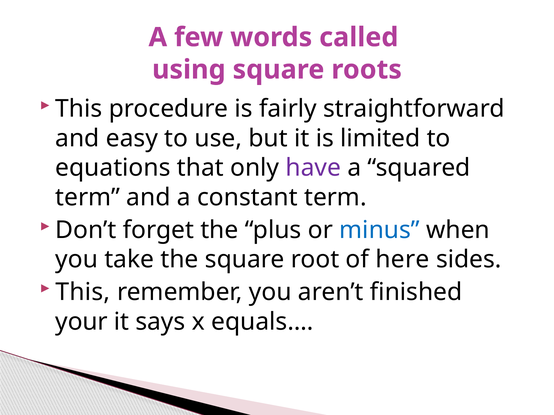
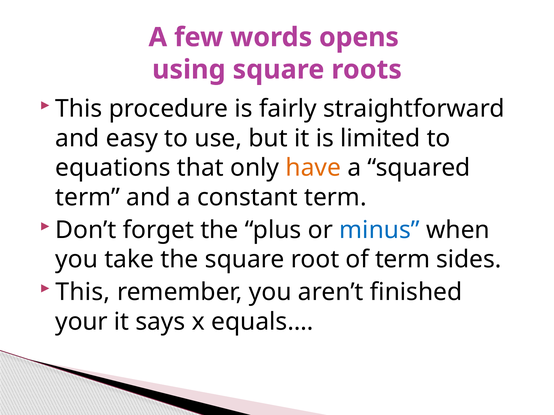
called: called -> opens
have colour: purple -> orange
of here: here -> term
